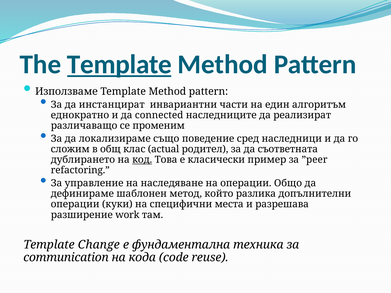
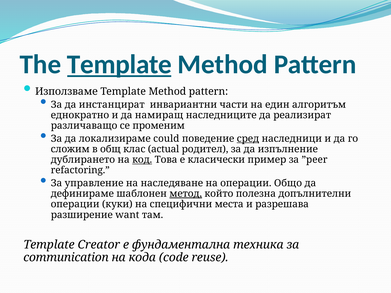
connected: connected -> намиращ
също: също -> could
сред underline: none -> present
съответната: съответната -> изпълнение
метод underline: none -> present
разлика: разлика -> полезна
work: work -> want
Change: Change -> Creator
